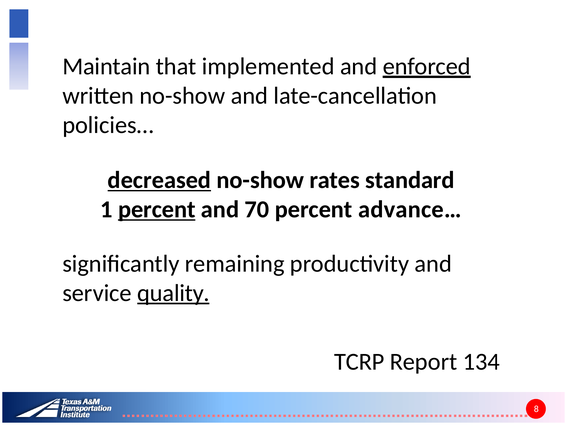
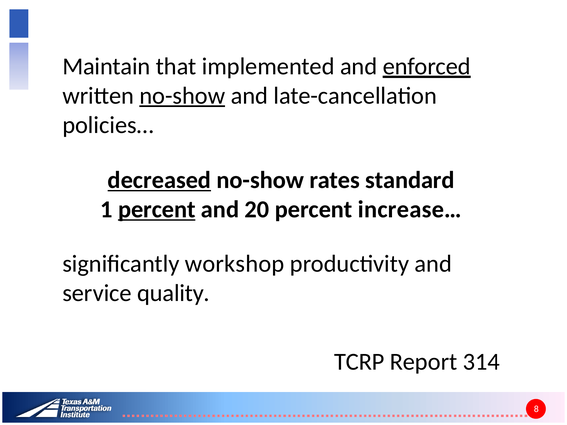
no-show at (182, 96) underline: none -> present
70: 70 -> 20
advance…: advance… -> increase…
remaining: remaining -> workshop
quality underline: present -> none
134: 134 -> 314
